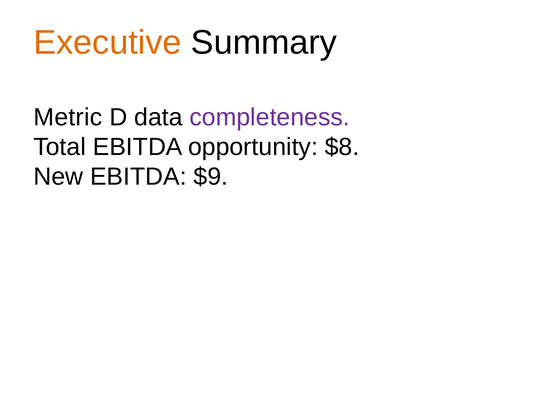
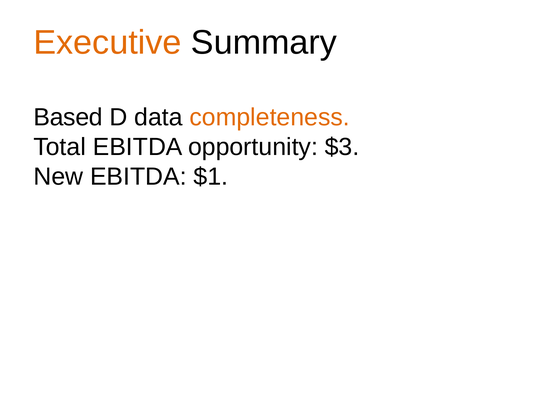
Metric: Metric -> Based
completeness colour: purple -> orange
$8: $8 -> $3
$9: $9 -> $1
